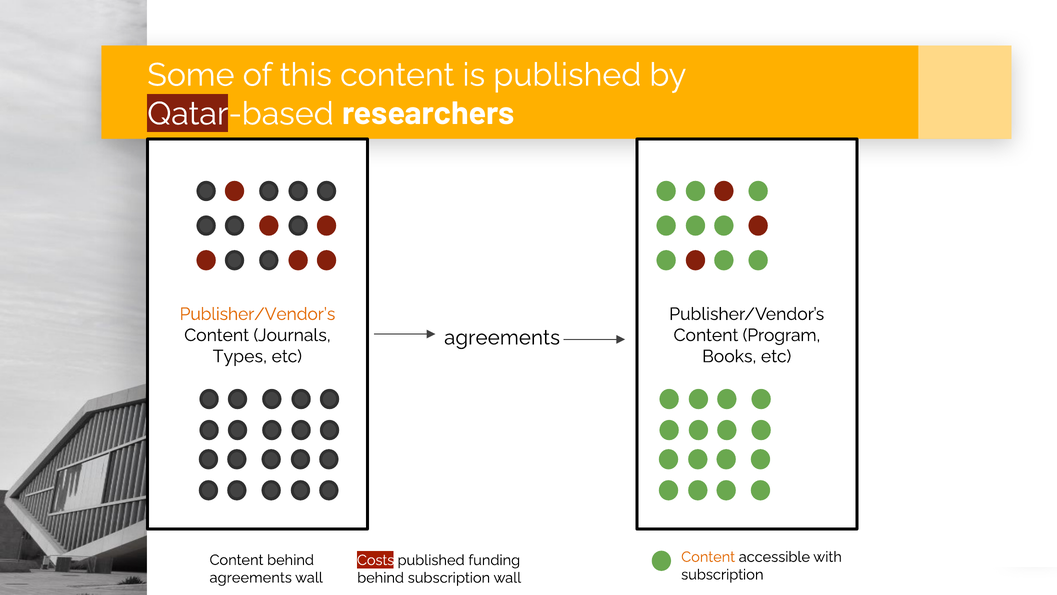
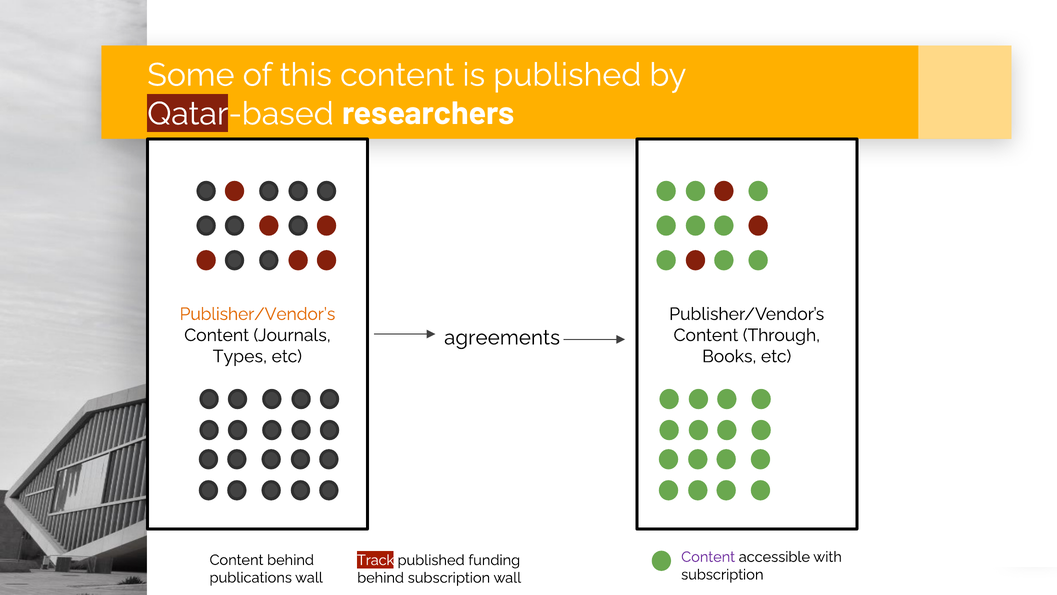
Program: Program -> Through
Content at (708, 557) colour: orange -> purple
Costs: Costs -> Track
agreements at (251, 577): agreements -> publications
